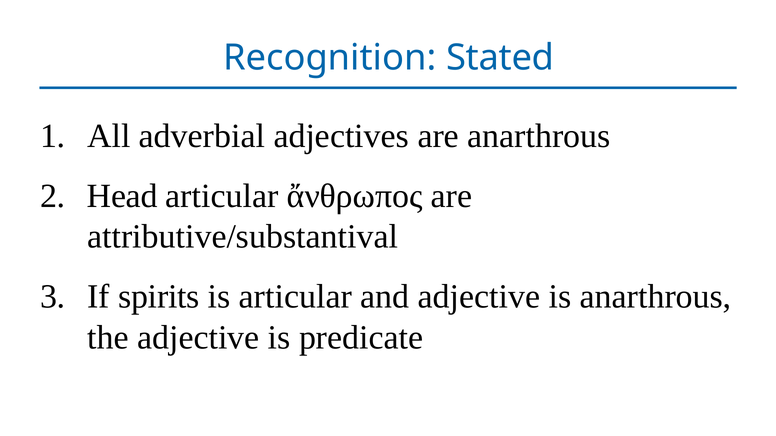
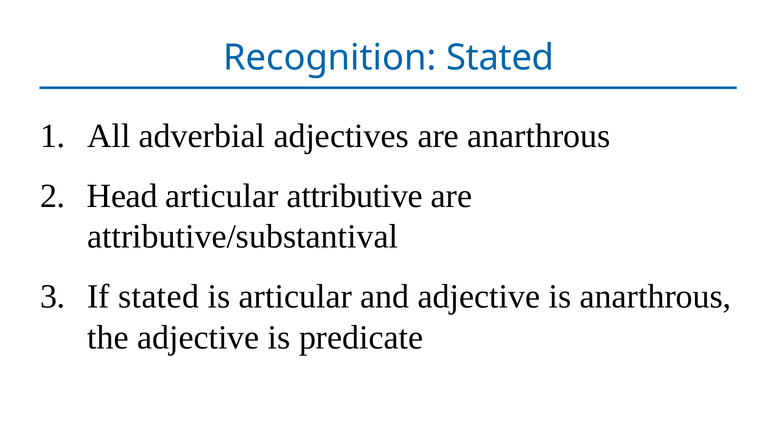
ἄνθρωπος: ἄνθρωπος -> attributive
If spirits: spirits -> stated
